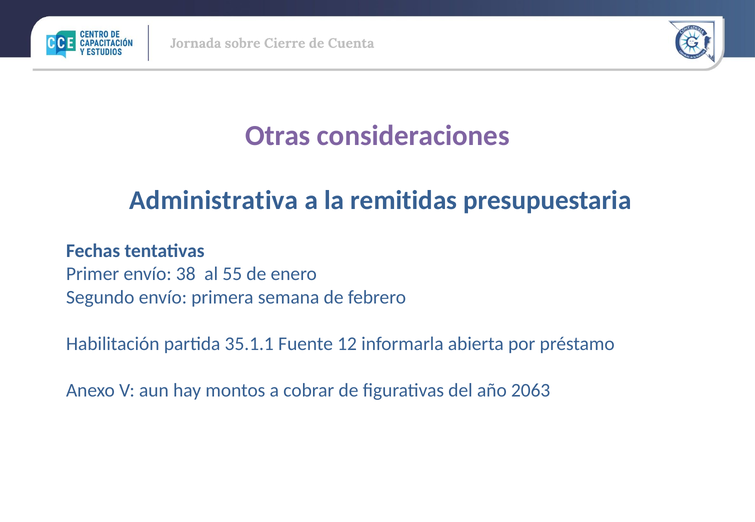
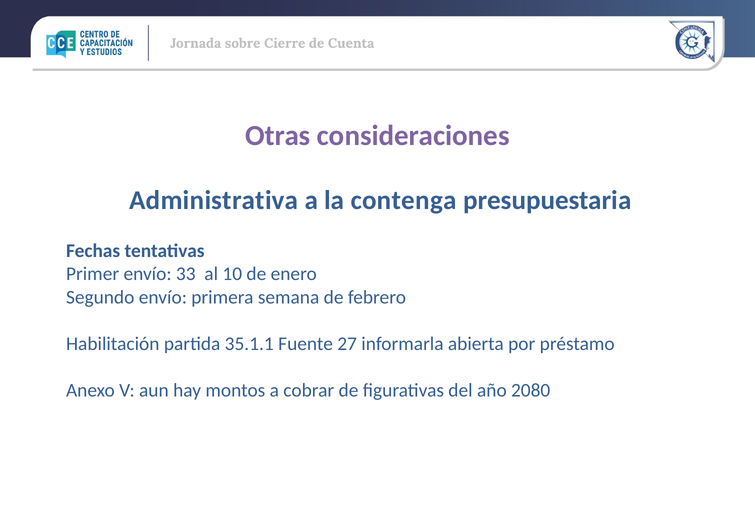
remitidas: remitidas -> contenga
38: 38 -> 33
55: 55 -> 10
12: 12 -> 27
2063: 2063 -> 2080
